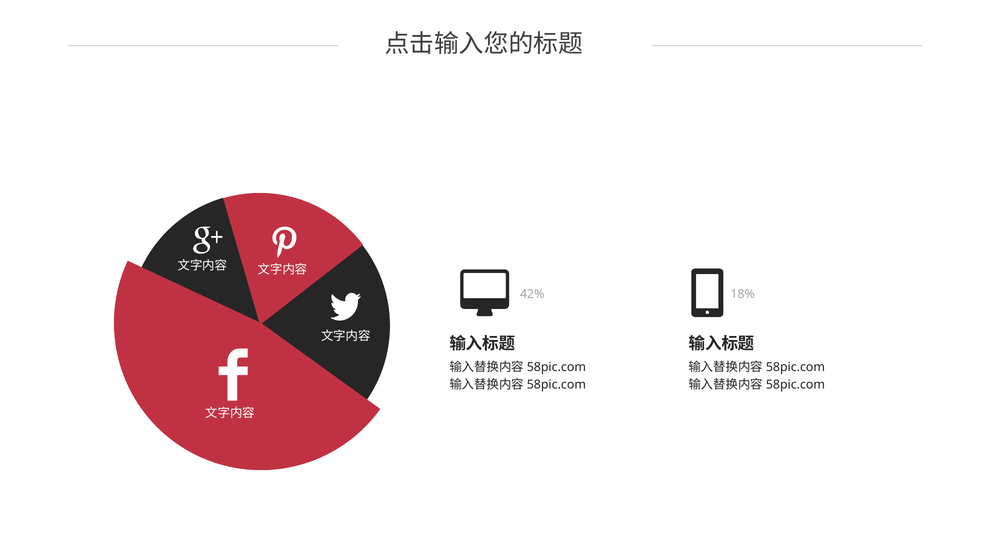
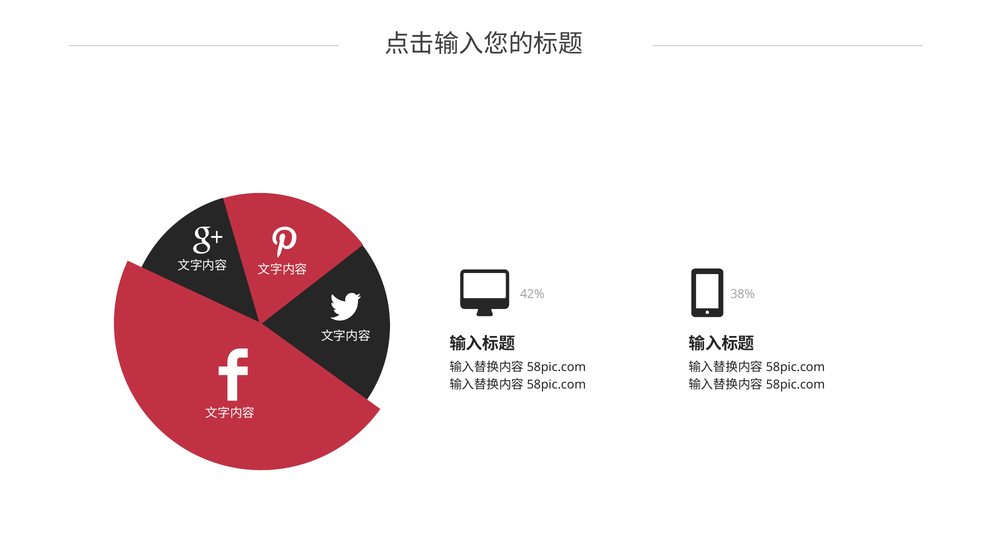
18%: 18% -> 38%
